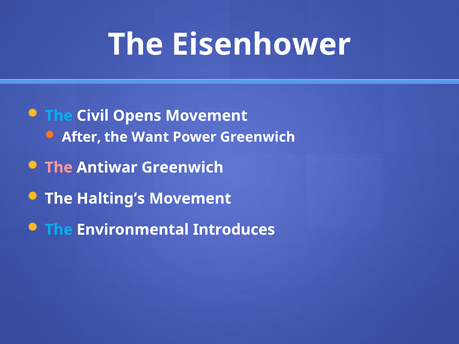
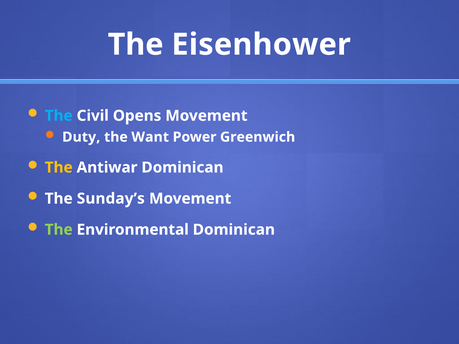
After: After -> Duty
The at (59, 168) colour: pink -> yellow
Antiwar Greenwich: Greenwich -> Dominican
Halting’s: Halting’s -> Sunday’s
The at (59, 230) colour: light blue -> light green
Environmental Introduces: Introduces -> Dominican
